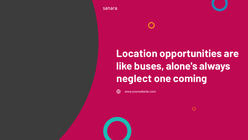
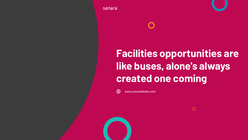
Location: Location -> Facilities
neglect: neglect -> created
